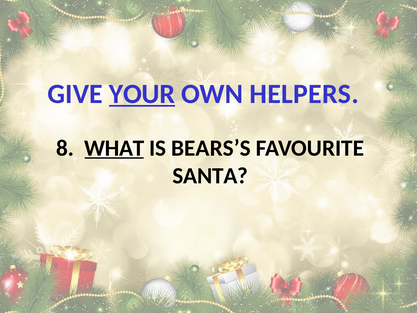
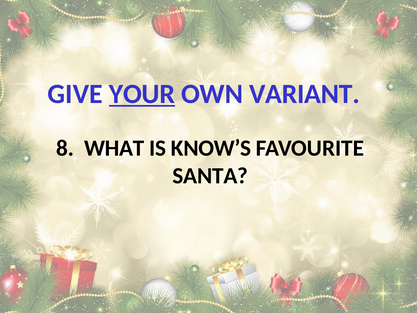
HELPERS: HELPERS -> VARIANT
WHAT underline: present -> none
BEARS’S: BEARS’S -> KNOW’S
